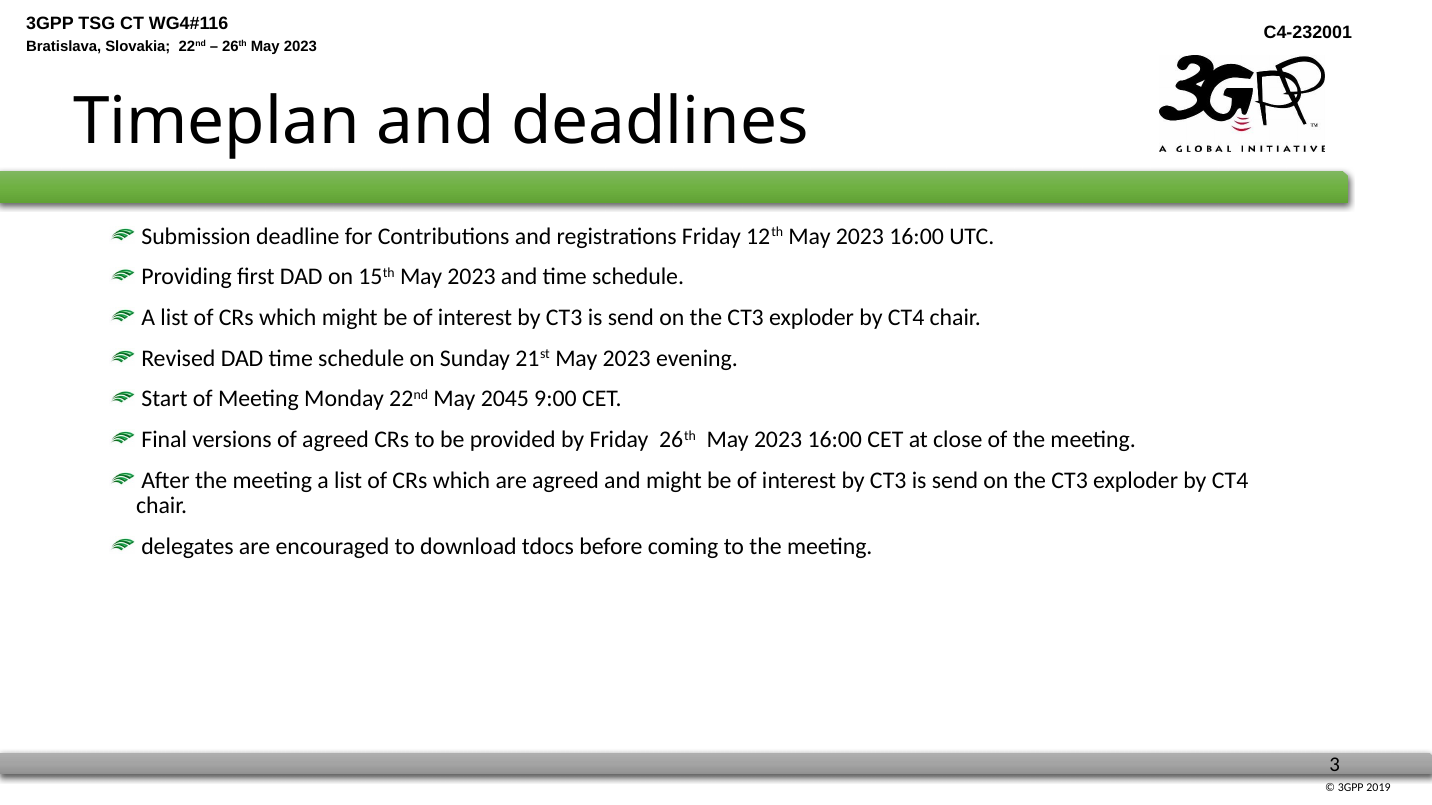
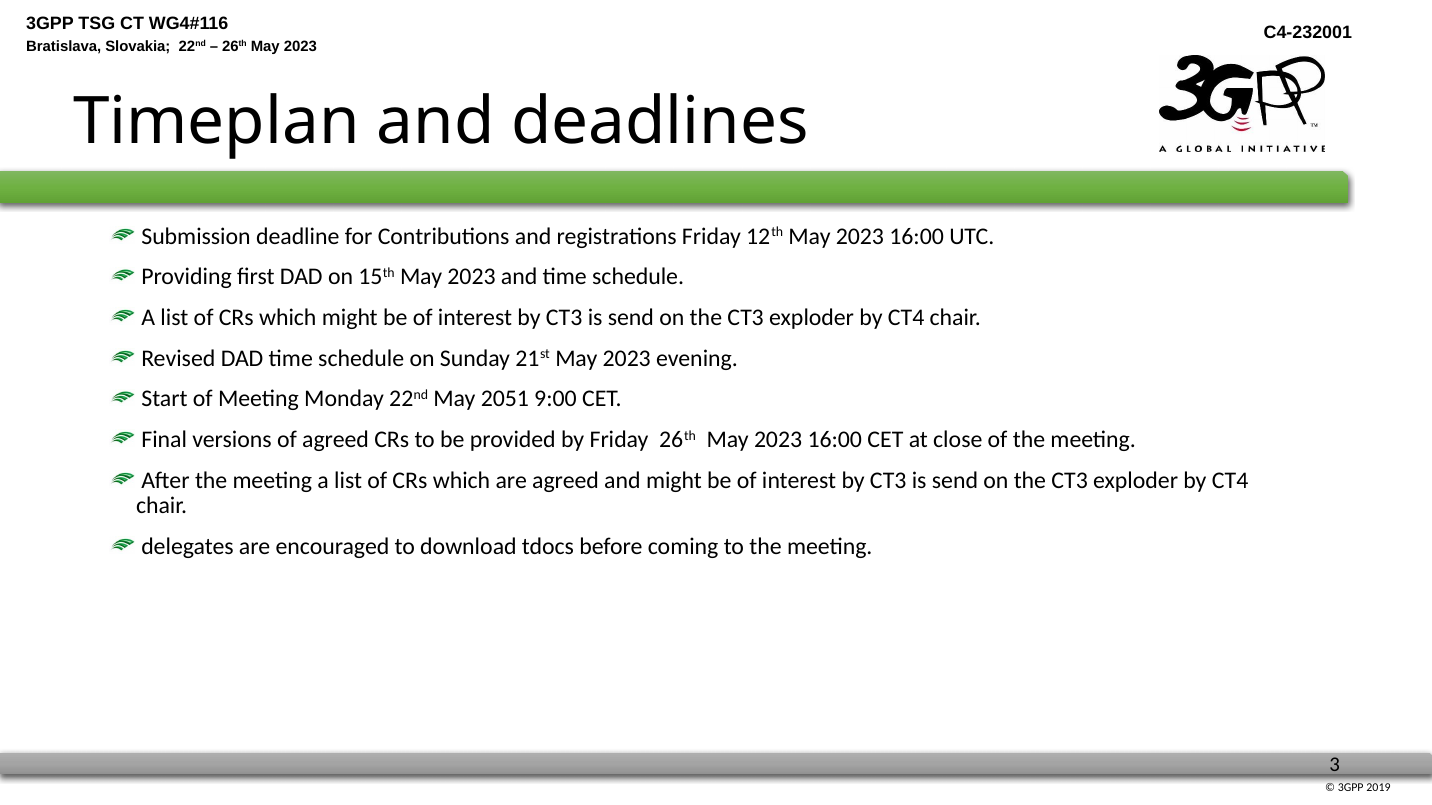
2045: 2045 -> 2051
